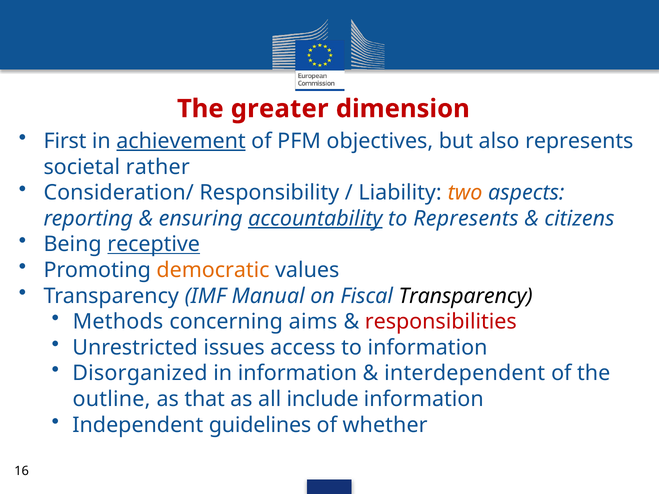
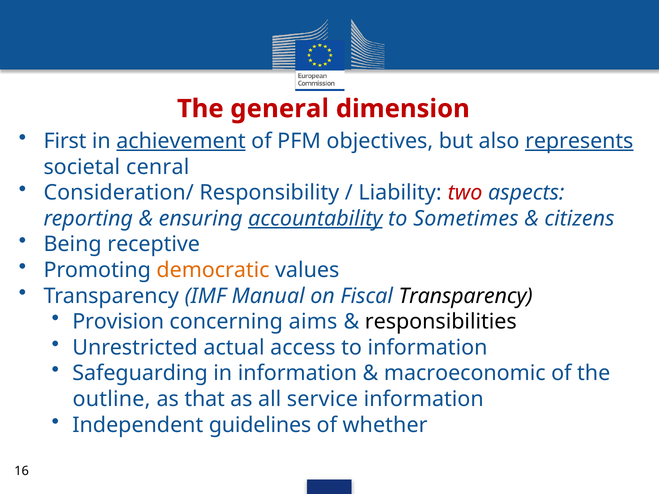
greater: greater -> general
represents at (579, 141) underline: none -> present
rather: rather -> cenral
two colour: orange -> red
to Represents: Represents -> Sometimes
receptive underline: present -> none
Methods: Methods -> Provision
responsibilities colour: red -> black
issues: issues -> actual
Disorganized: Disorganized -> Safeguarding
interdependent: interdependent -> macroeconomic
include: include -> service
